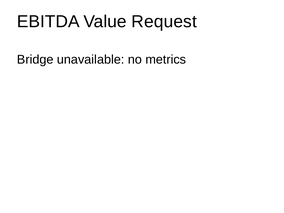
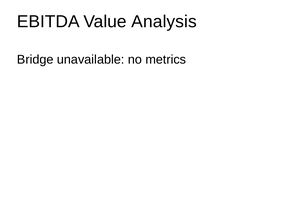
Request: Request -> Analysis
